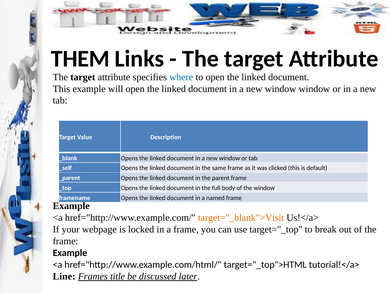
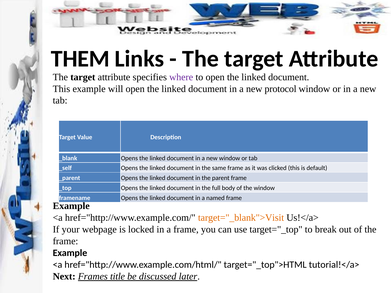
where colour: blue -> purple
window at (280, 89): window -> protocol
Line: Line -> Next
